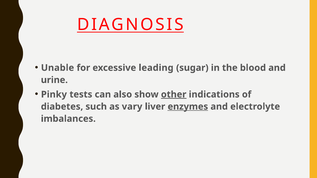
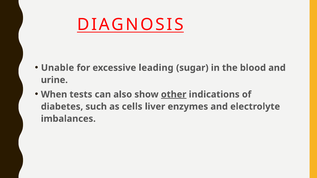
Pinky: Pinky -> When
vary: vary -> cells
enzymes underline: present -> none
